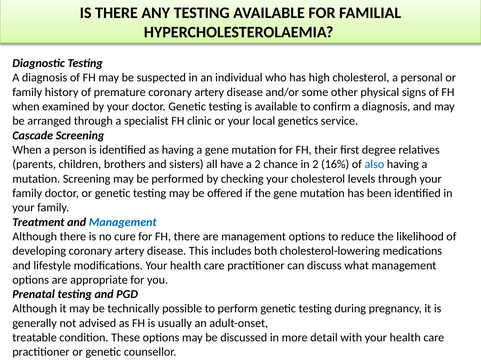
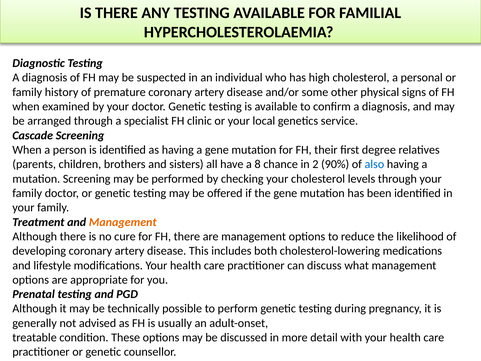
a 2: 2 -> 8
16%: 16% -> 90%
Management at (123, 222) colour: blue -> orange
